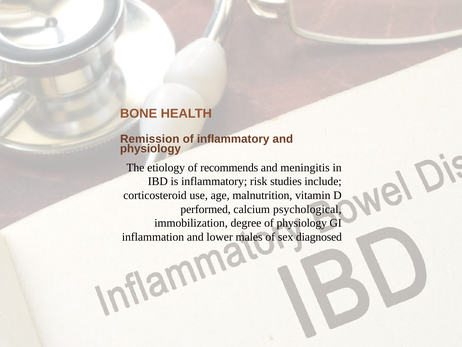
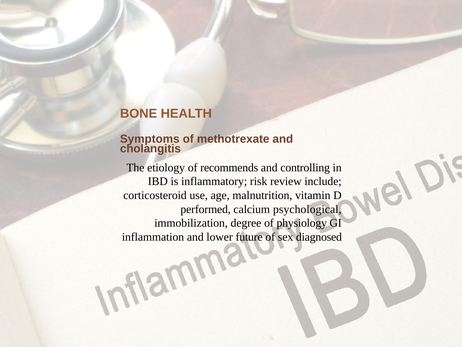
Remission: Remission -> Symptoms
of inflammatory: inflammatory -> methotrexate
physiology at (150, 149): physiology -> cholangitis
meningitis: meningitis -> controlling
studies: studies -> review
males: males -> future
